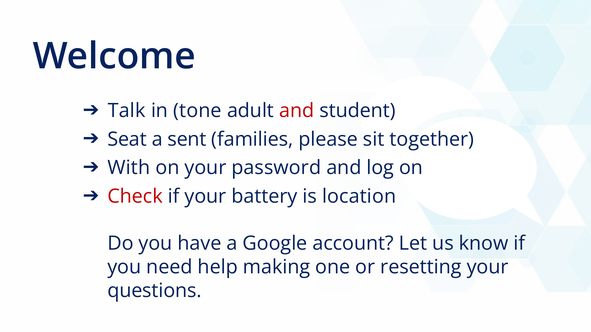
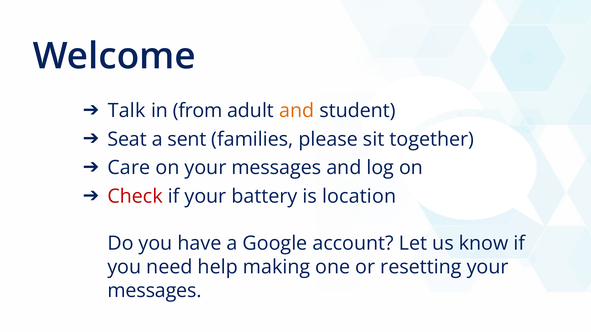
tone: tone -> from
and at (297, 111) colour: red -> orange
With: With -> Care
on your password: password -> messages
questions at (155, 291): questions -> messages
